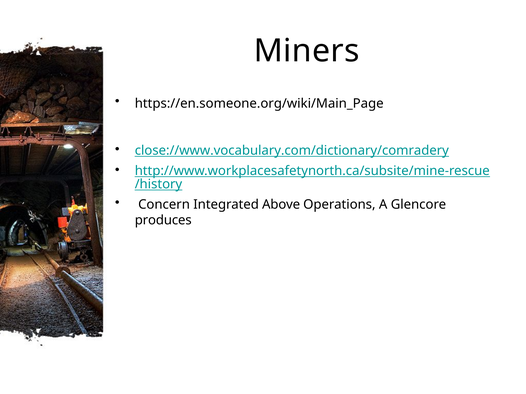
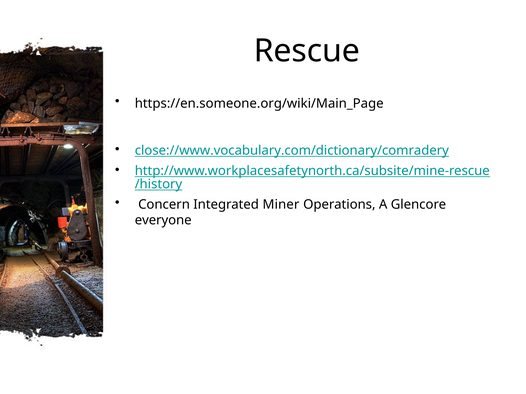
Miners: Miners -> Rescue
Above: Above -> Miner
produces: produces -> everyone
